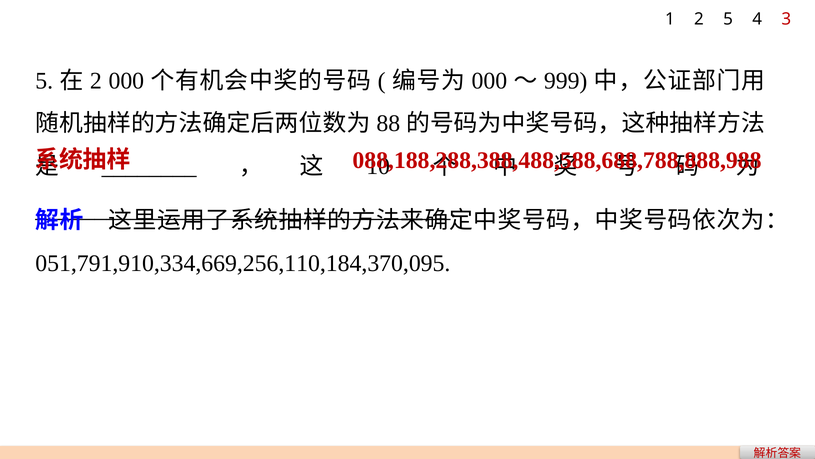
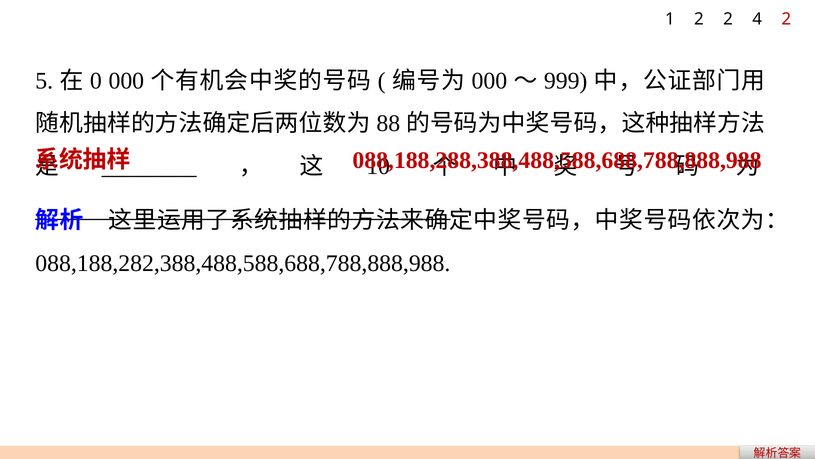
2 5: 5 -> 2
4 3: 3 -> 2
2 at (96, 81): 2 -> 0
051,791,910,334,669,256,110,184,370,095: 051,791,910,334,669,256,110,184,370,095 -> 088,188,282,388,488,588,688,788,888,988
